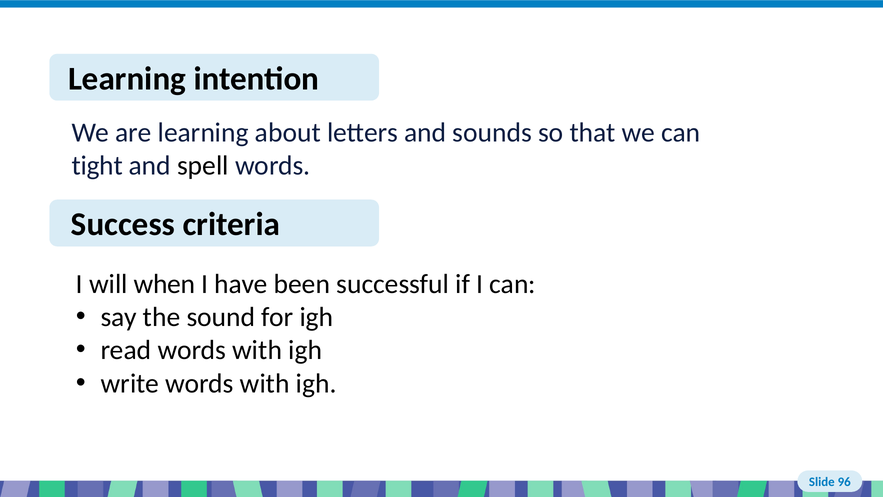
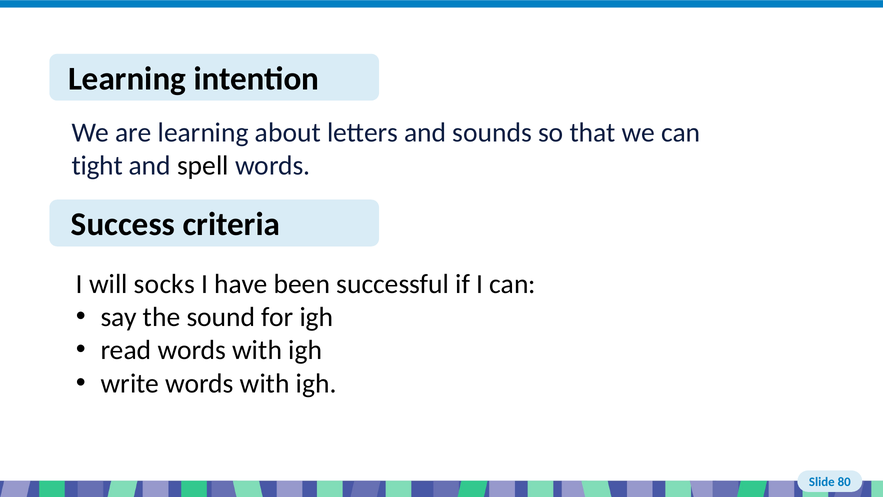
when: when -> socks
96: 96 -> 80
